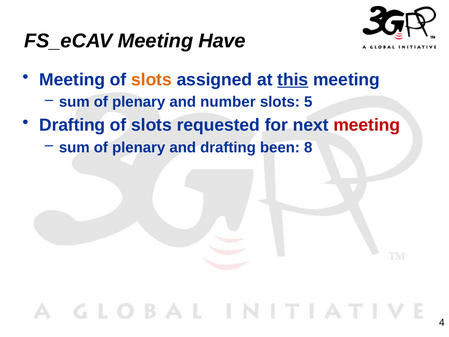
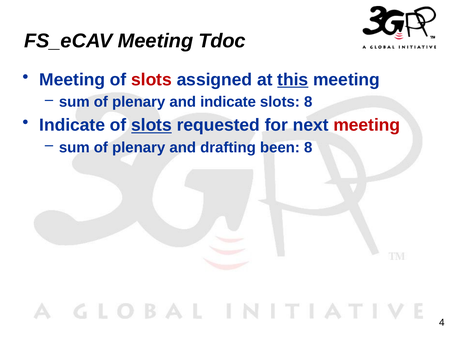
Have: Have -> Tdoc
slots at (152, 80) colour: orange -> red
and number: number -> indicate
slots 5: 5 -> 8
Drafting at (72, 125): Drafting -> Indicate
slots at (152, 125) underline: none -> present
